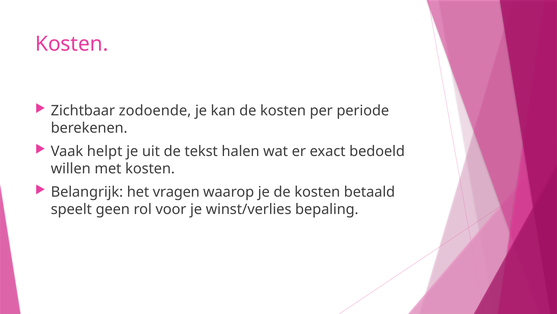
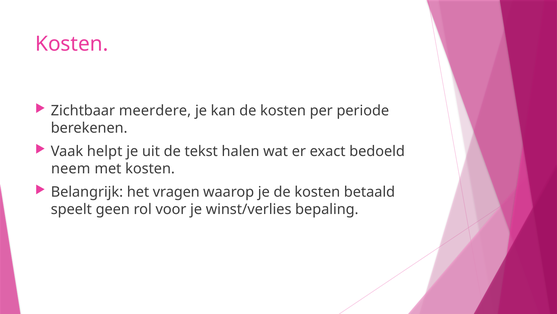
zodoende: zodoende -> meerdere
willen: willen -> neem
